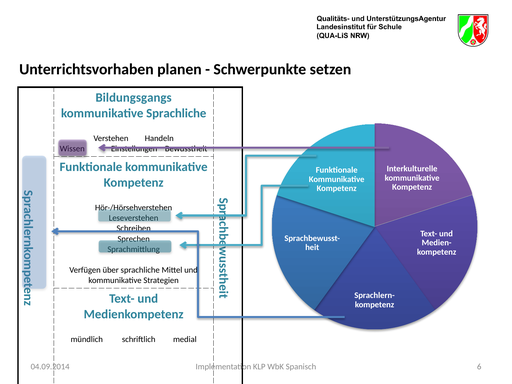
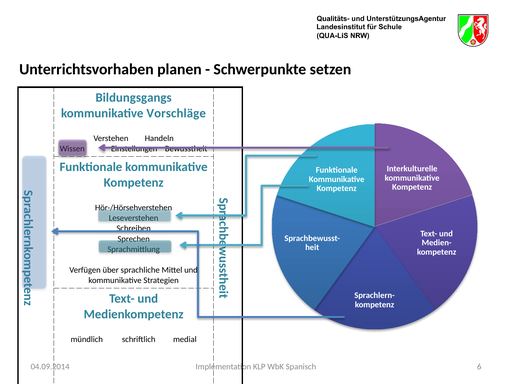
kommunikative Sprachliche: Sprachliche -> Vorschläge
